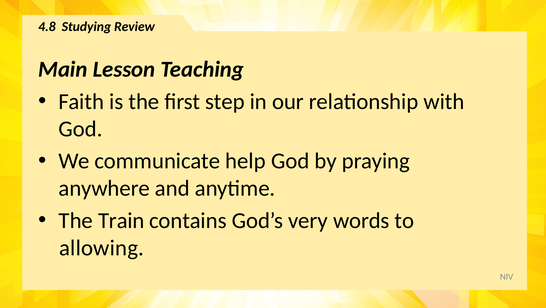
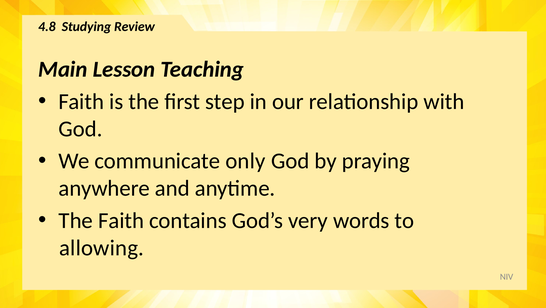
help: help -> only
The Train: Train -> Faith
